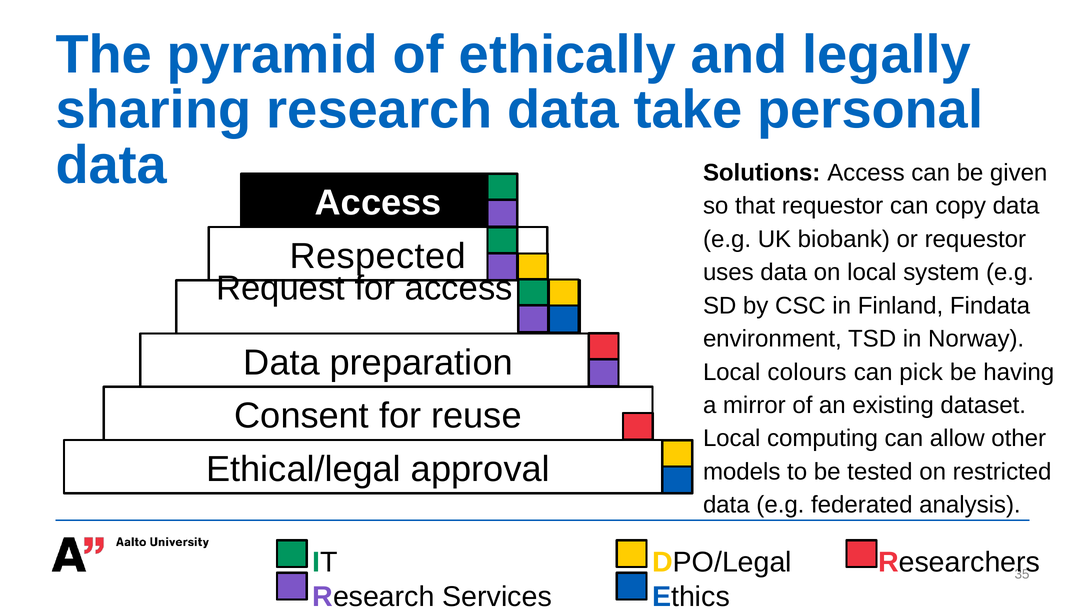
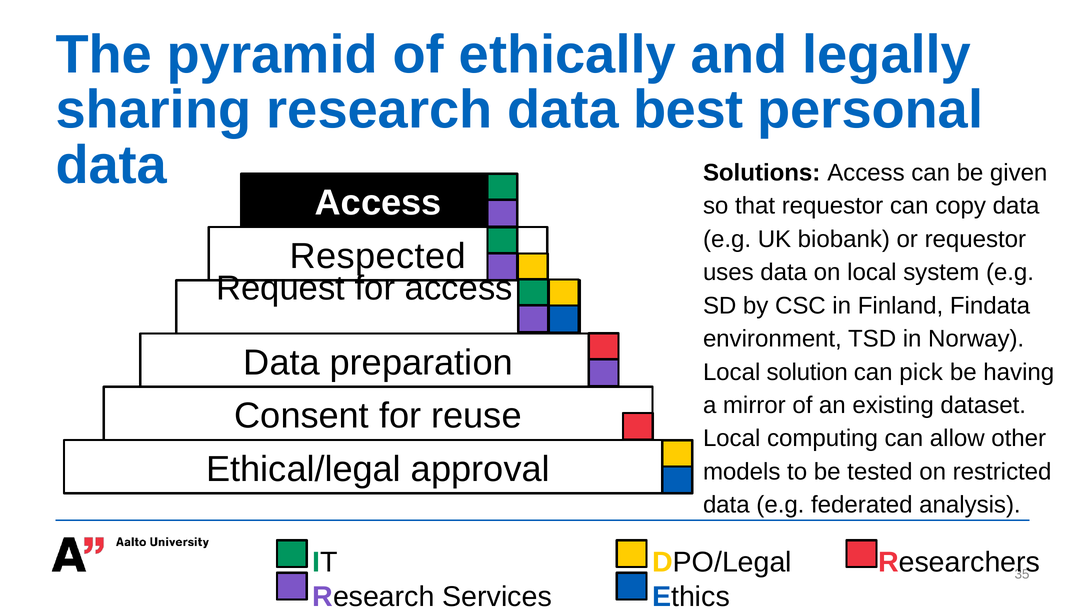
take: take -> best
colours: colours -> solution
